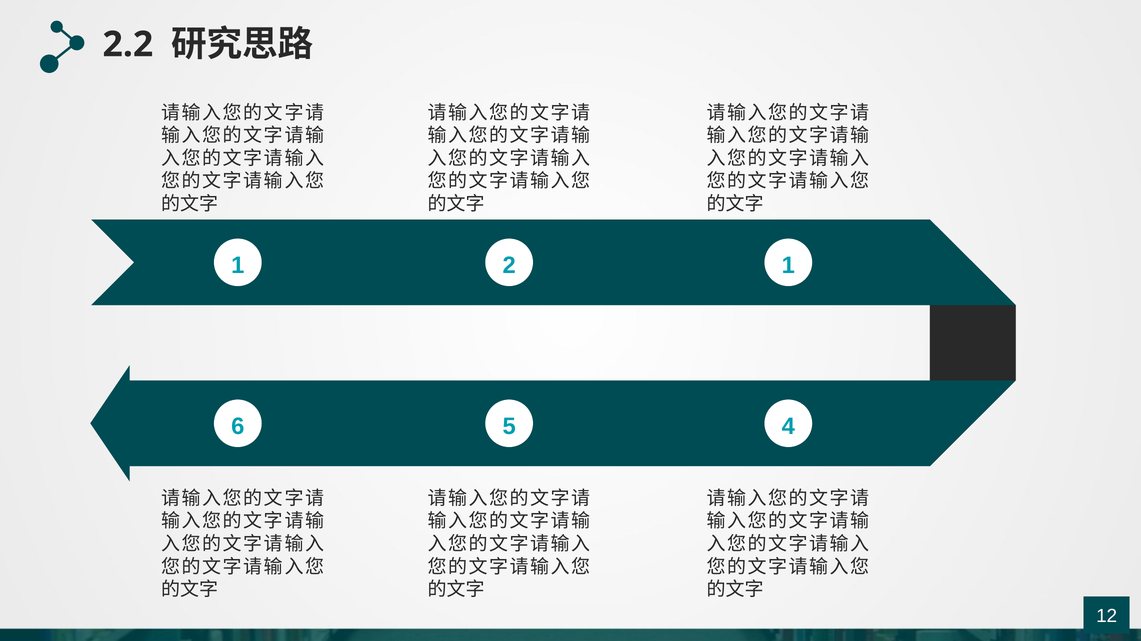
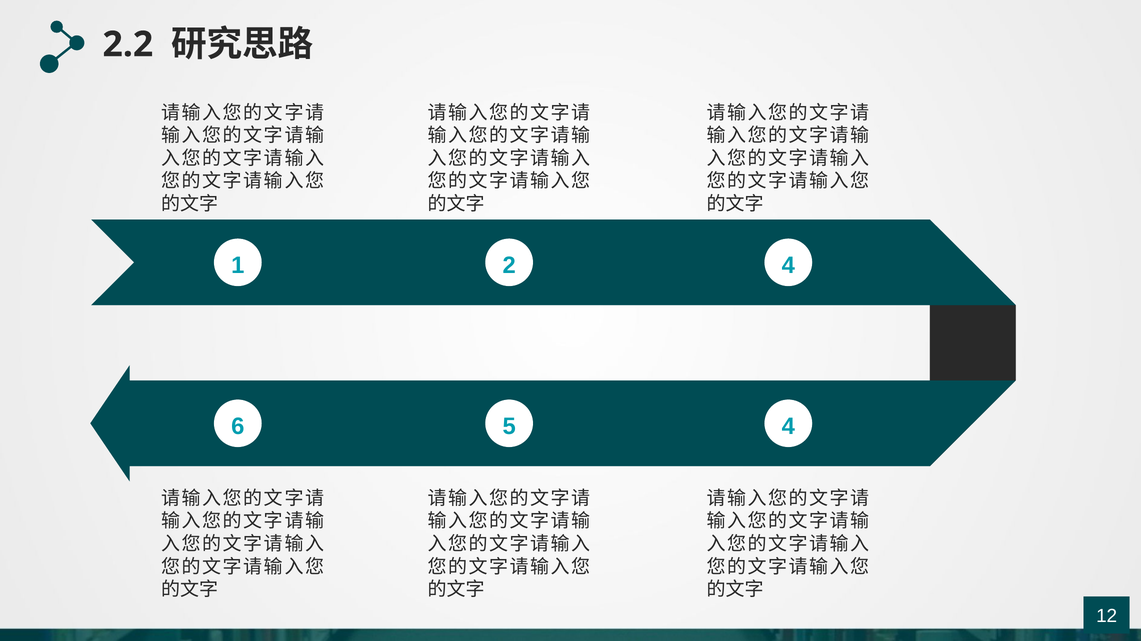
2 1: 1 -> 4
